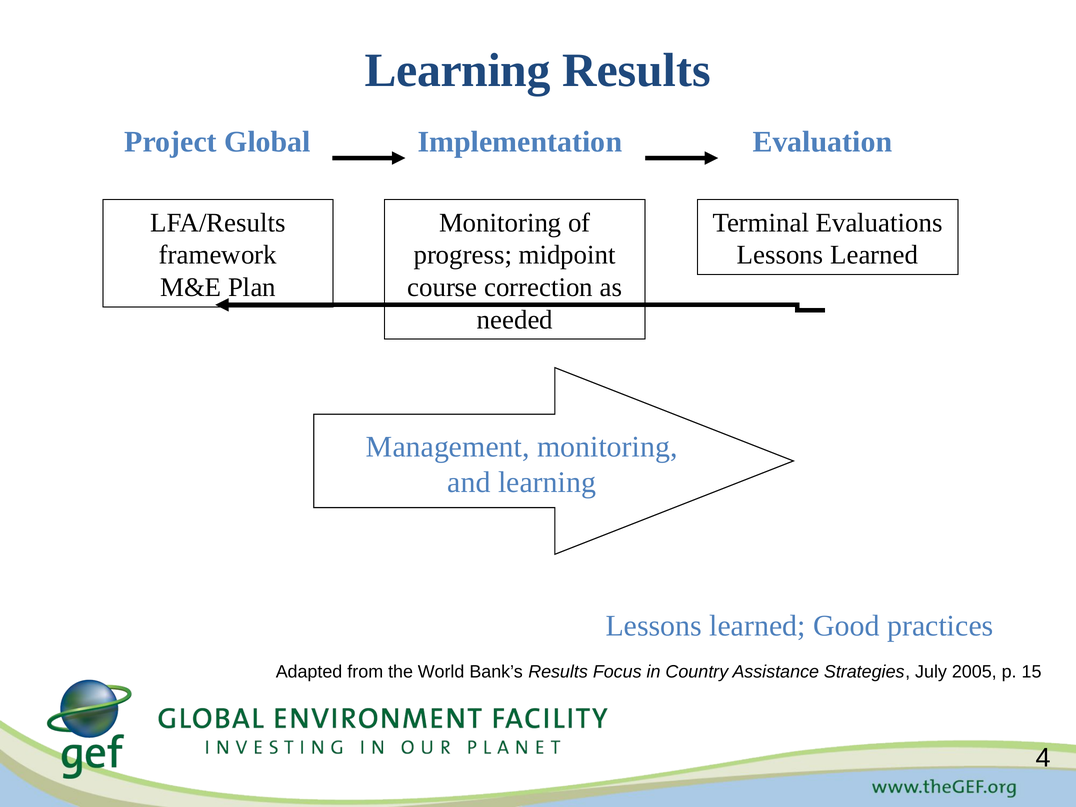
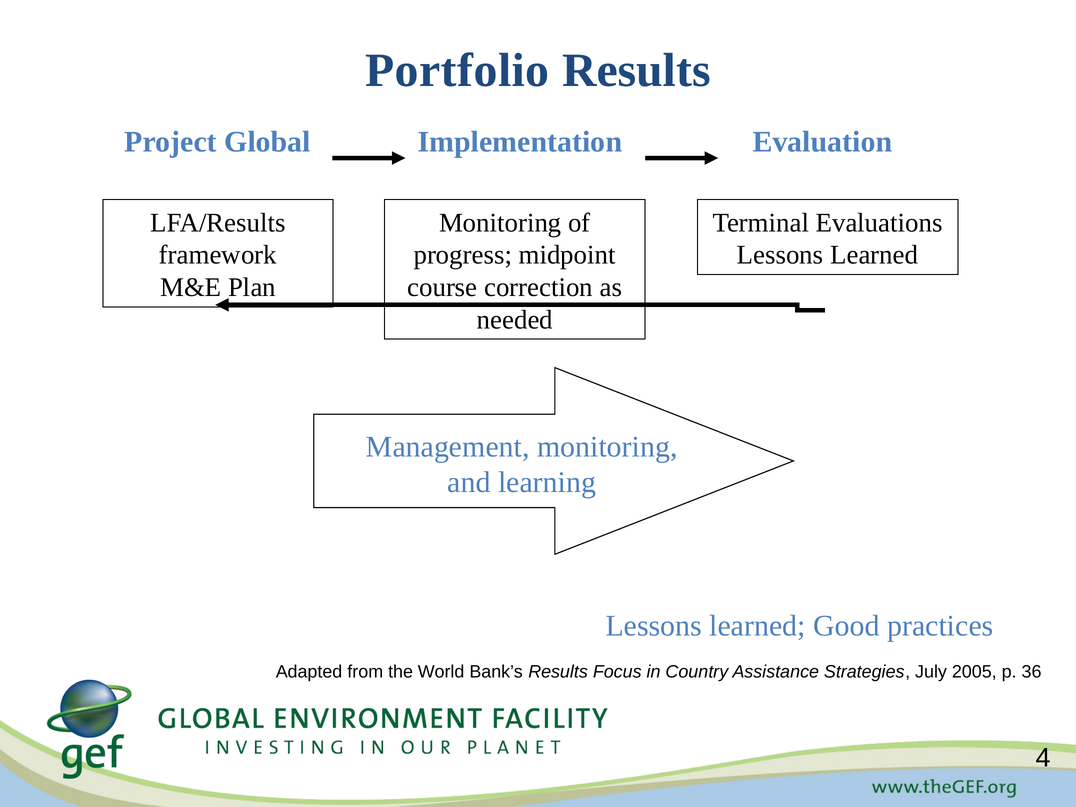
Learning at (458, 71): Learning -> Portfolio
15: 15 -> 36
